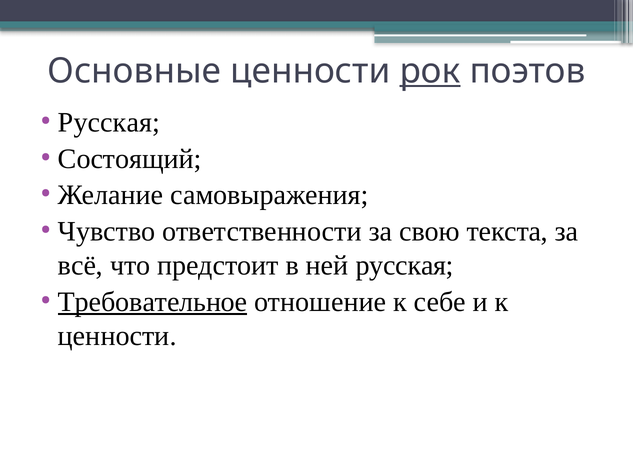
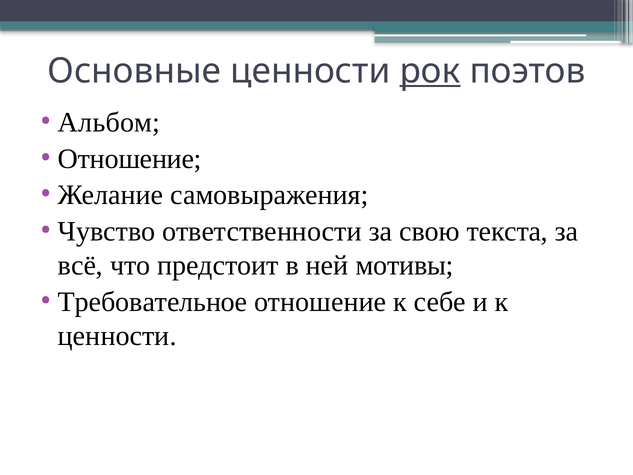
Русская at (109, 122): Русская -> Альбом
Состоящий at (130, 159): Состоящий -> Отношение
ней русская: русская -> мотивы
Требовательное underline: present -> none
